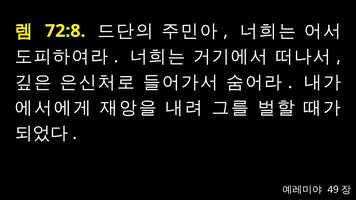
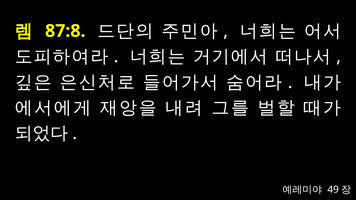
72:8: 72:8 -> 87:8
